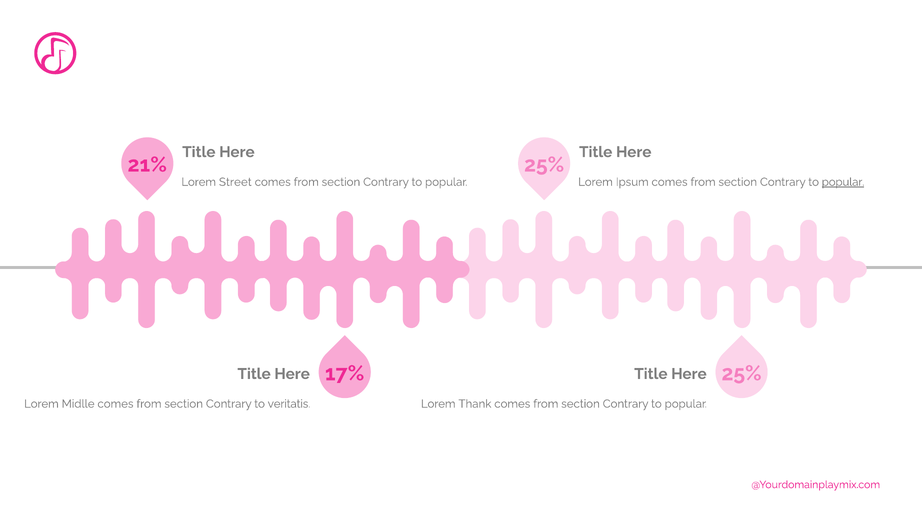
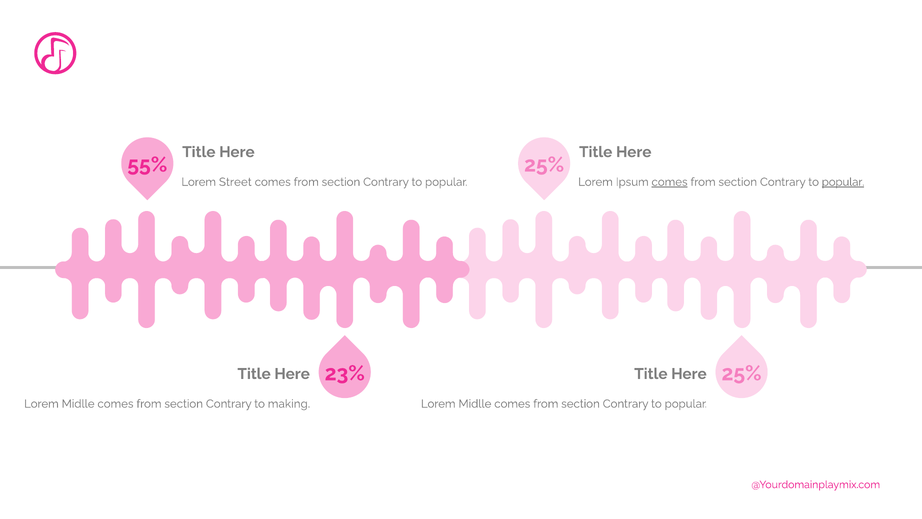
21%: 21% -> 55%
comes at (670, 182) underline: none -> present
17%: 17% -> 23%
veritatis: veritatis -> making
Thank at (475, 404): Thank -> Midlle
